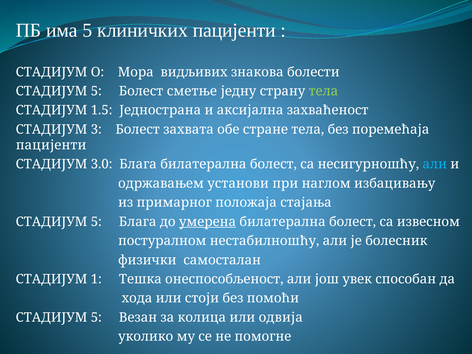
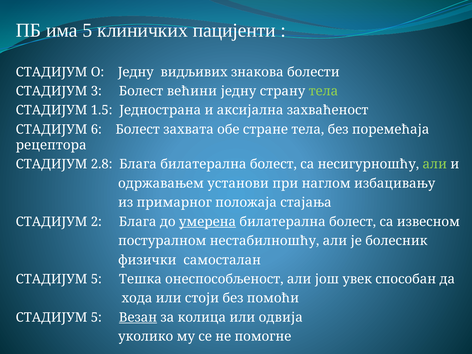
О Мора: Мора -> Једну
5 at (96, 91): 5 -> 3
сметње: сметње -> већини
3: 3 -> 6
пацијенти at (51, 145): пацијенти -> рецептора
3.0: 3.0 -> 2.8
али at (435, 164) colour: light blue -> light green
5 at (96, 222): 5 -> 2
1 at (96, 279): 1 -> 5
Везан underline: none -> present
